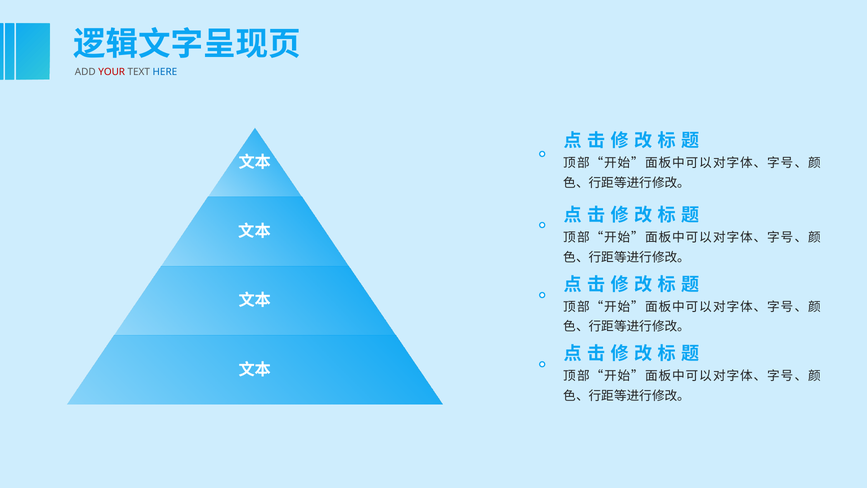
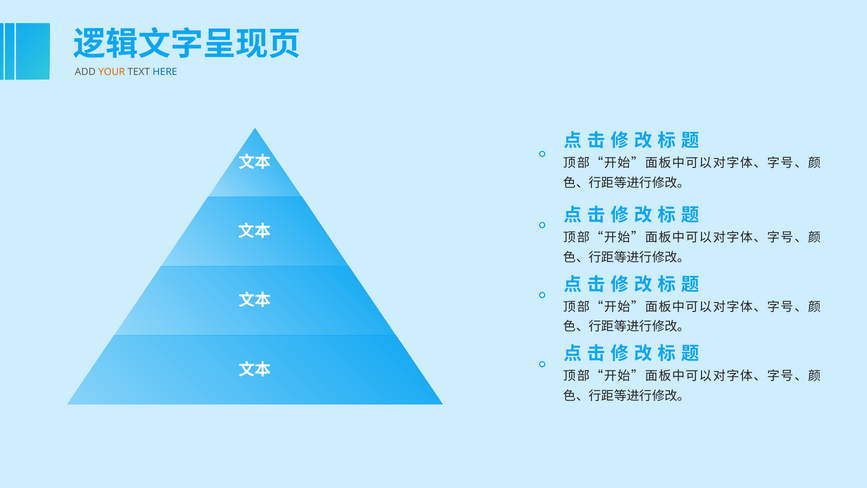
YOUR colour: red -> orange
